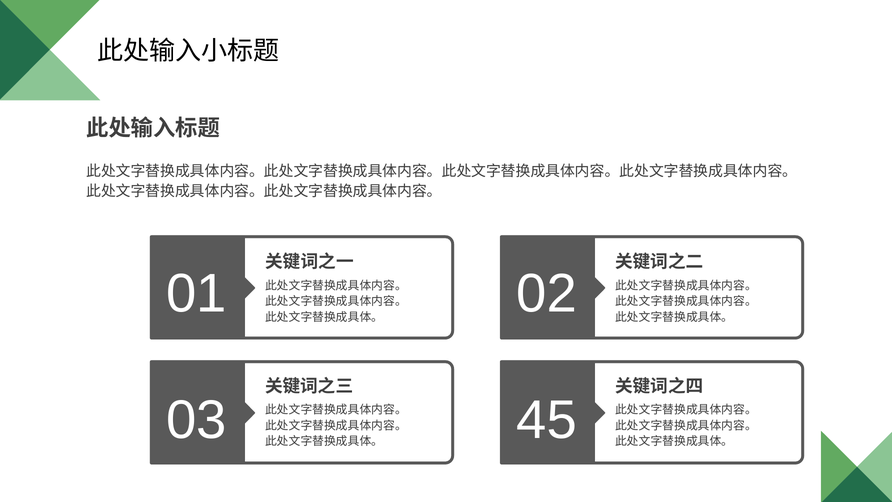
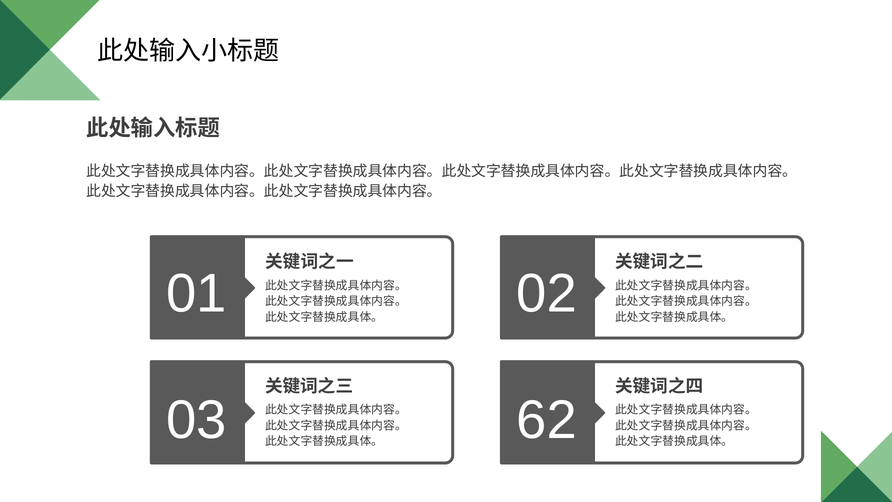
45: 45 -> 62
